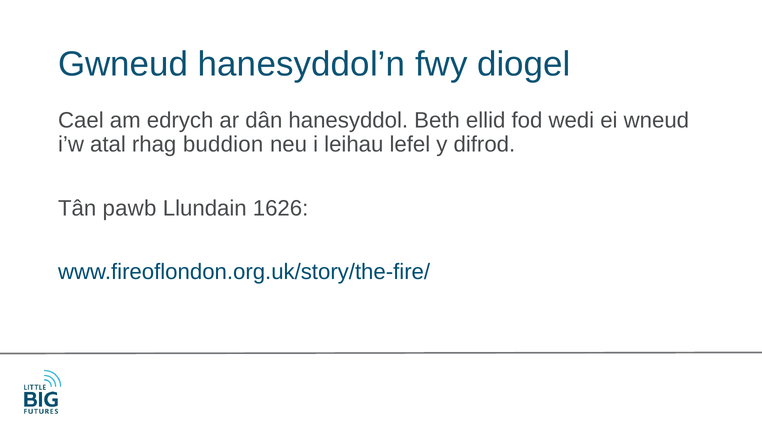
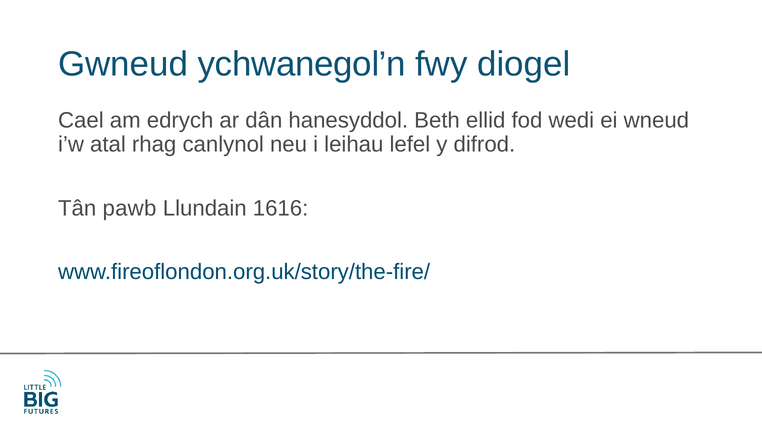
hanesyddol’n: hanesyddol’n -> ychwanegol’n
buddion: buddion -> canlynol
1626: 1626 -> 1616
